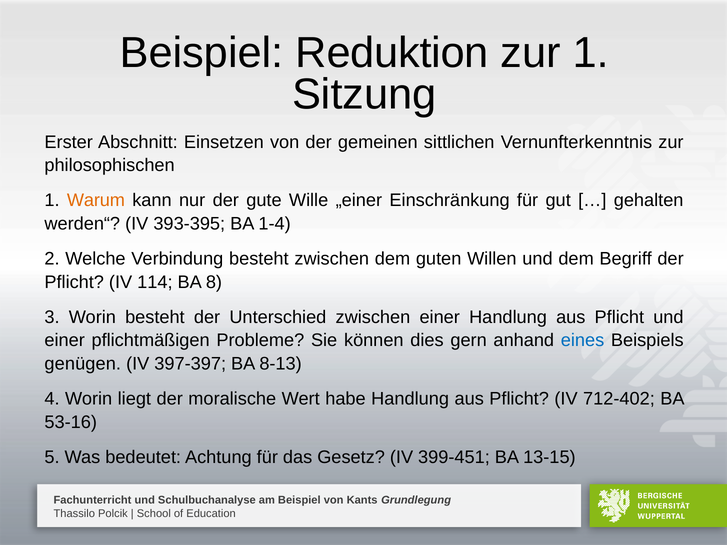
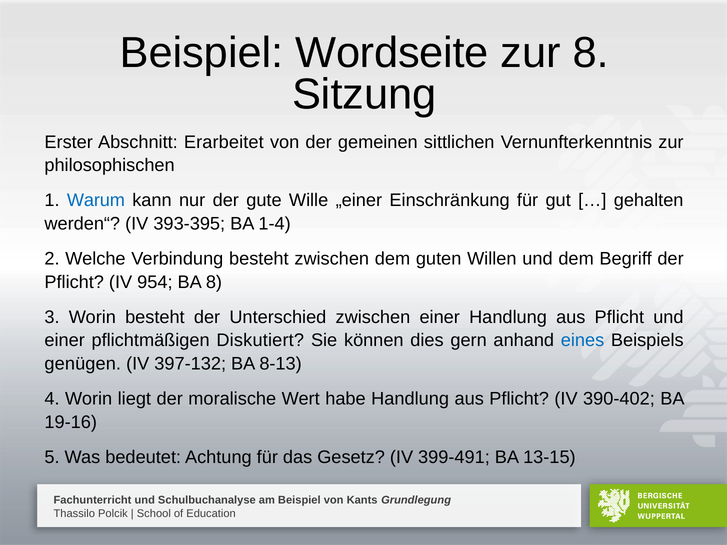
Reduktion: Reduktion -> Wordseite
zur 1: 1 -> 8
Einsetzen: Einsetzen -> Erarbeitet
Warum colour: orange -> blue
114: 114 -> 954
Probleme: Probleme -> Diskutiert
397-397: 397-397 -> 397-132
712-402: 712-402 -> 390-402
53-16: 53-16 -> 19-16
399-451: 399-451 -> 399-491
